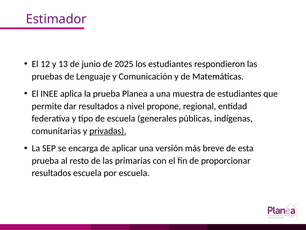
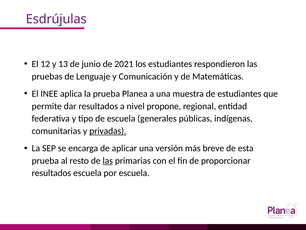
Estimador: Estimador -> Esdrújulas
2025: 2025 -> 2021
las at (108, 160) underline: none -> present
